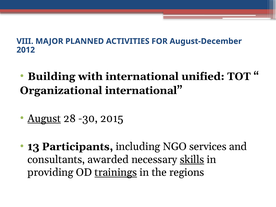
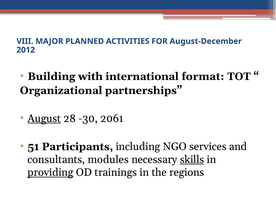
unified: unified -> format
Organizational international: international -> partnerships
2015: 2015 -> 2061
13: 13 -> 51
awarded: awarded -> modules
providing underline: none -> present
trainings underline: present -> none
